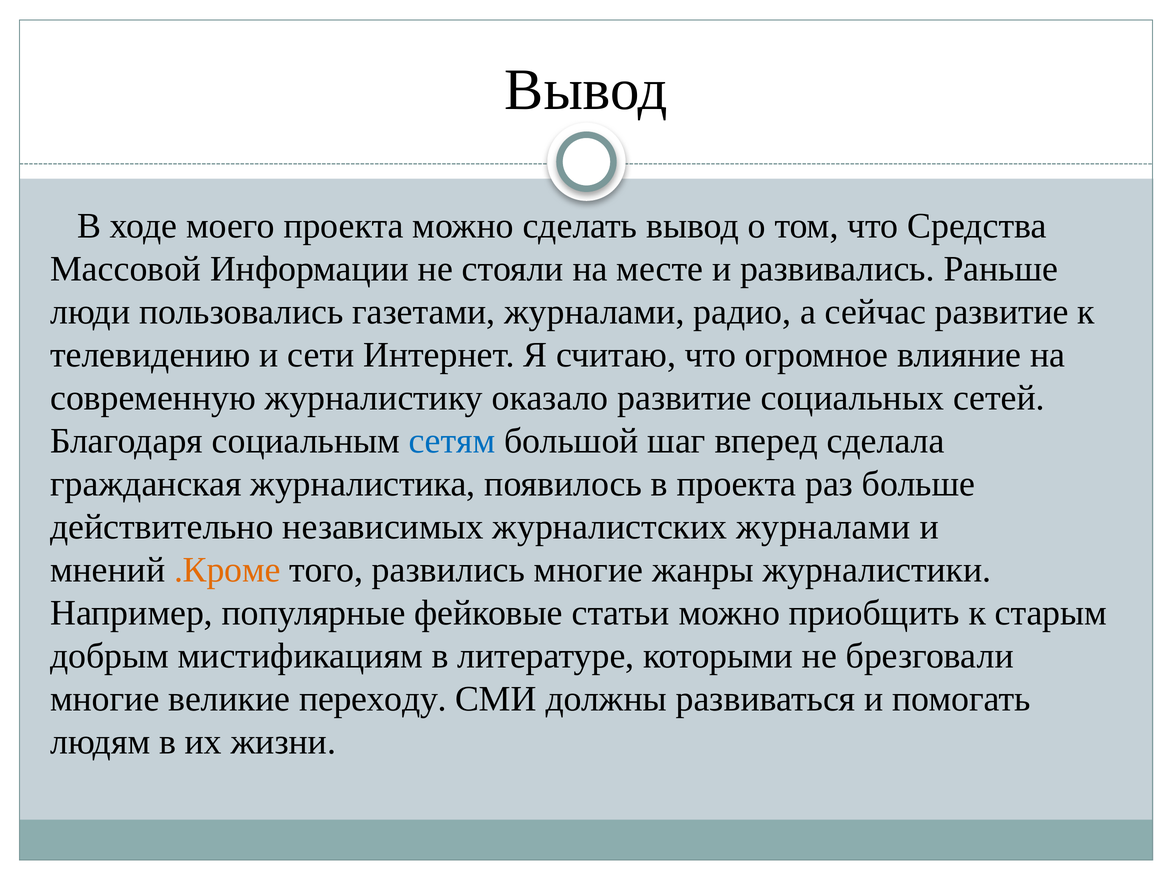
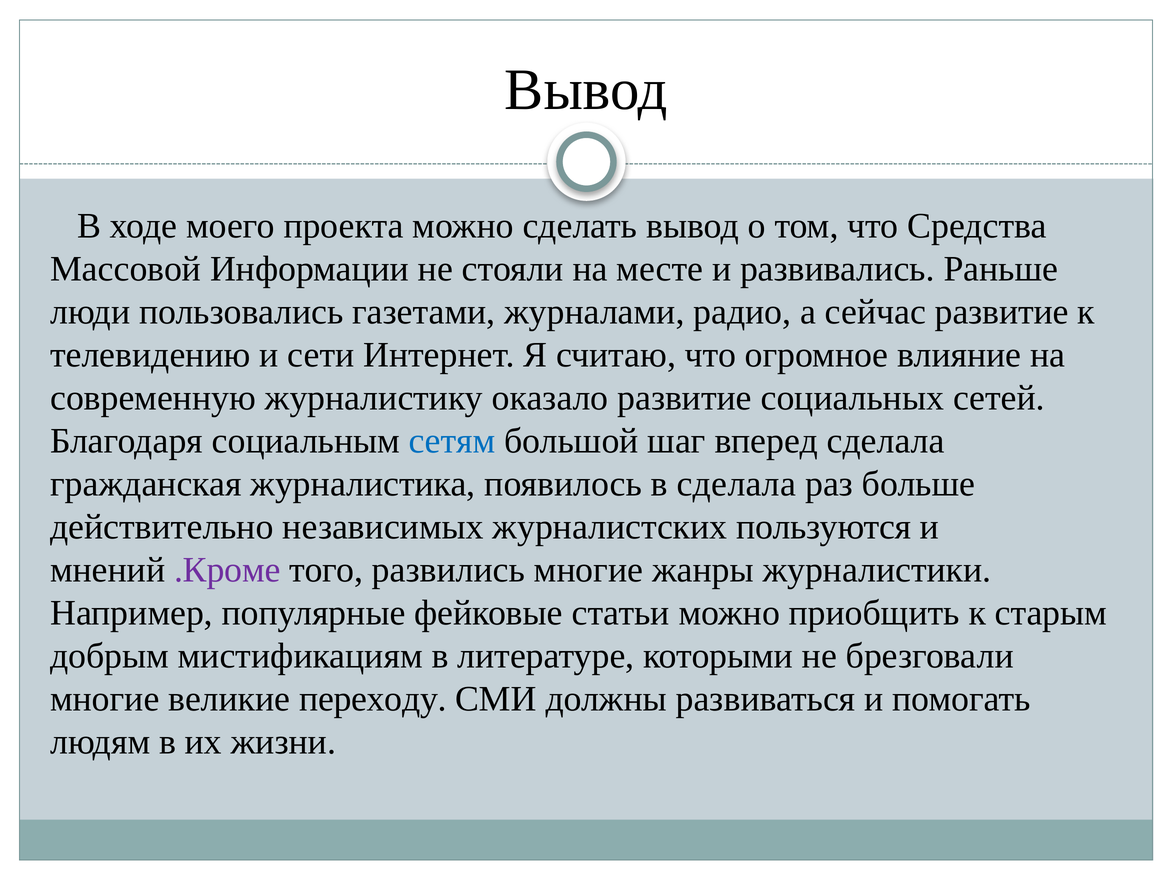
в проекта: проекта -> сделала
журналистских журналами: журналами -> пользуются
.Кроме colour: orange -> purple
